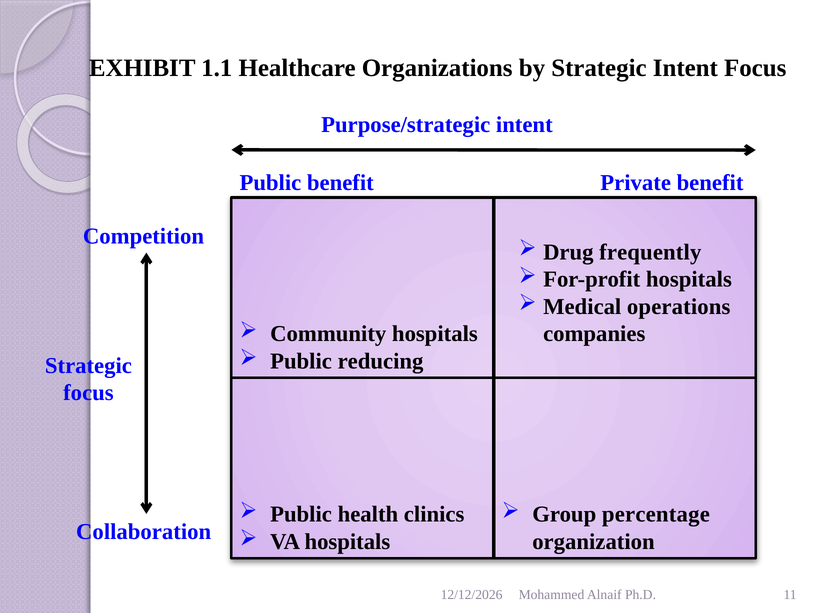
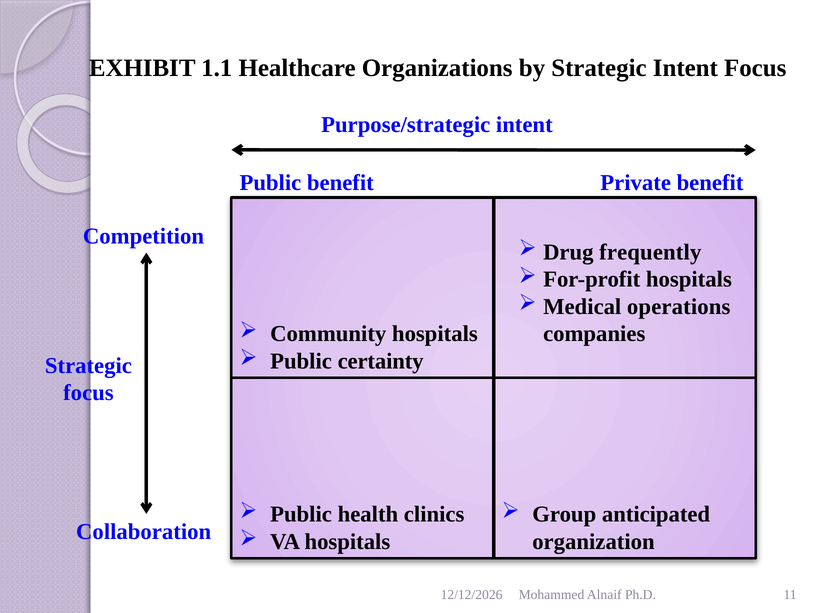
reducing: reducing -> certainty
percentage: percentage -> anticipated
